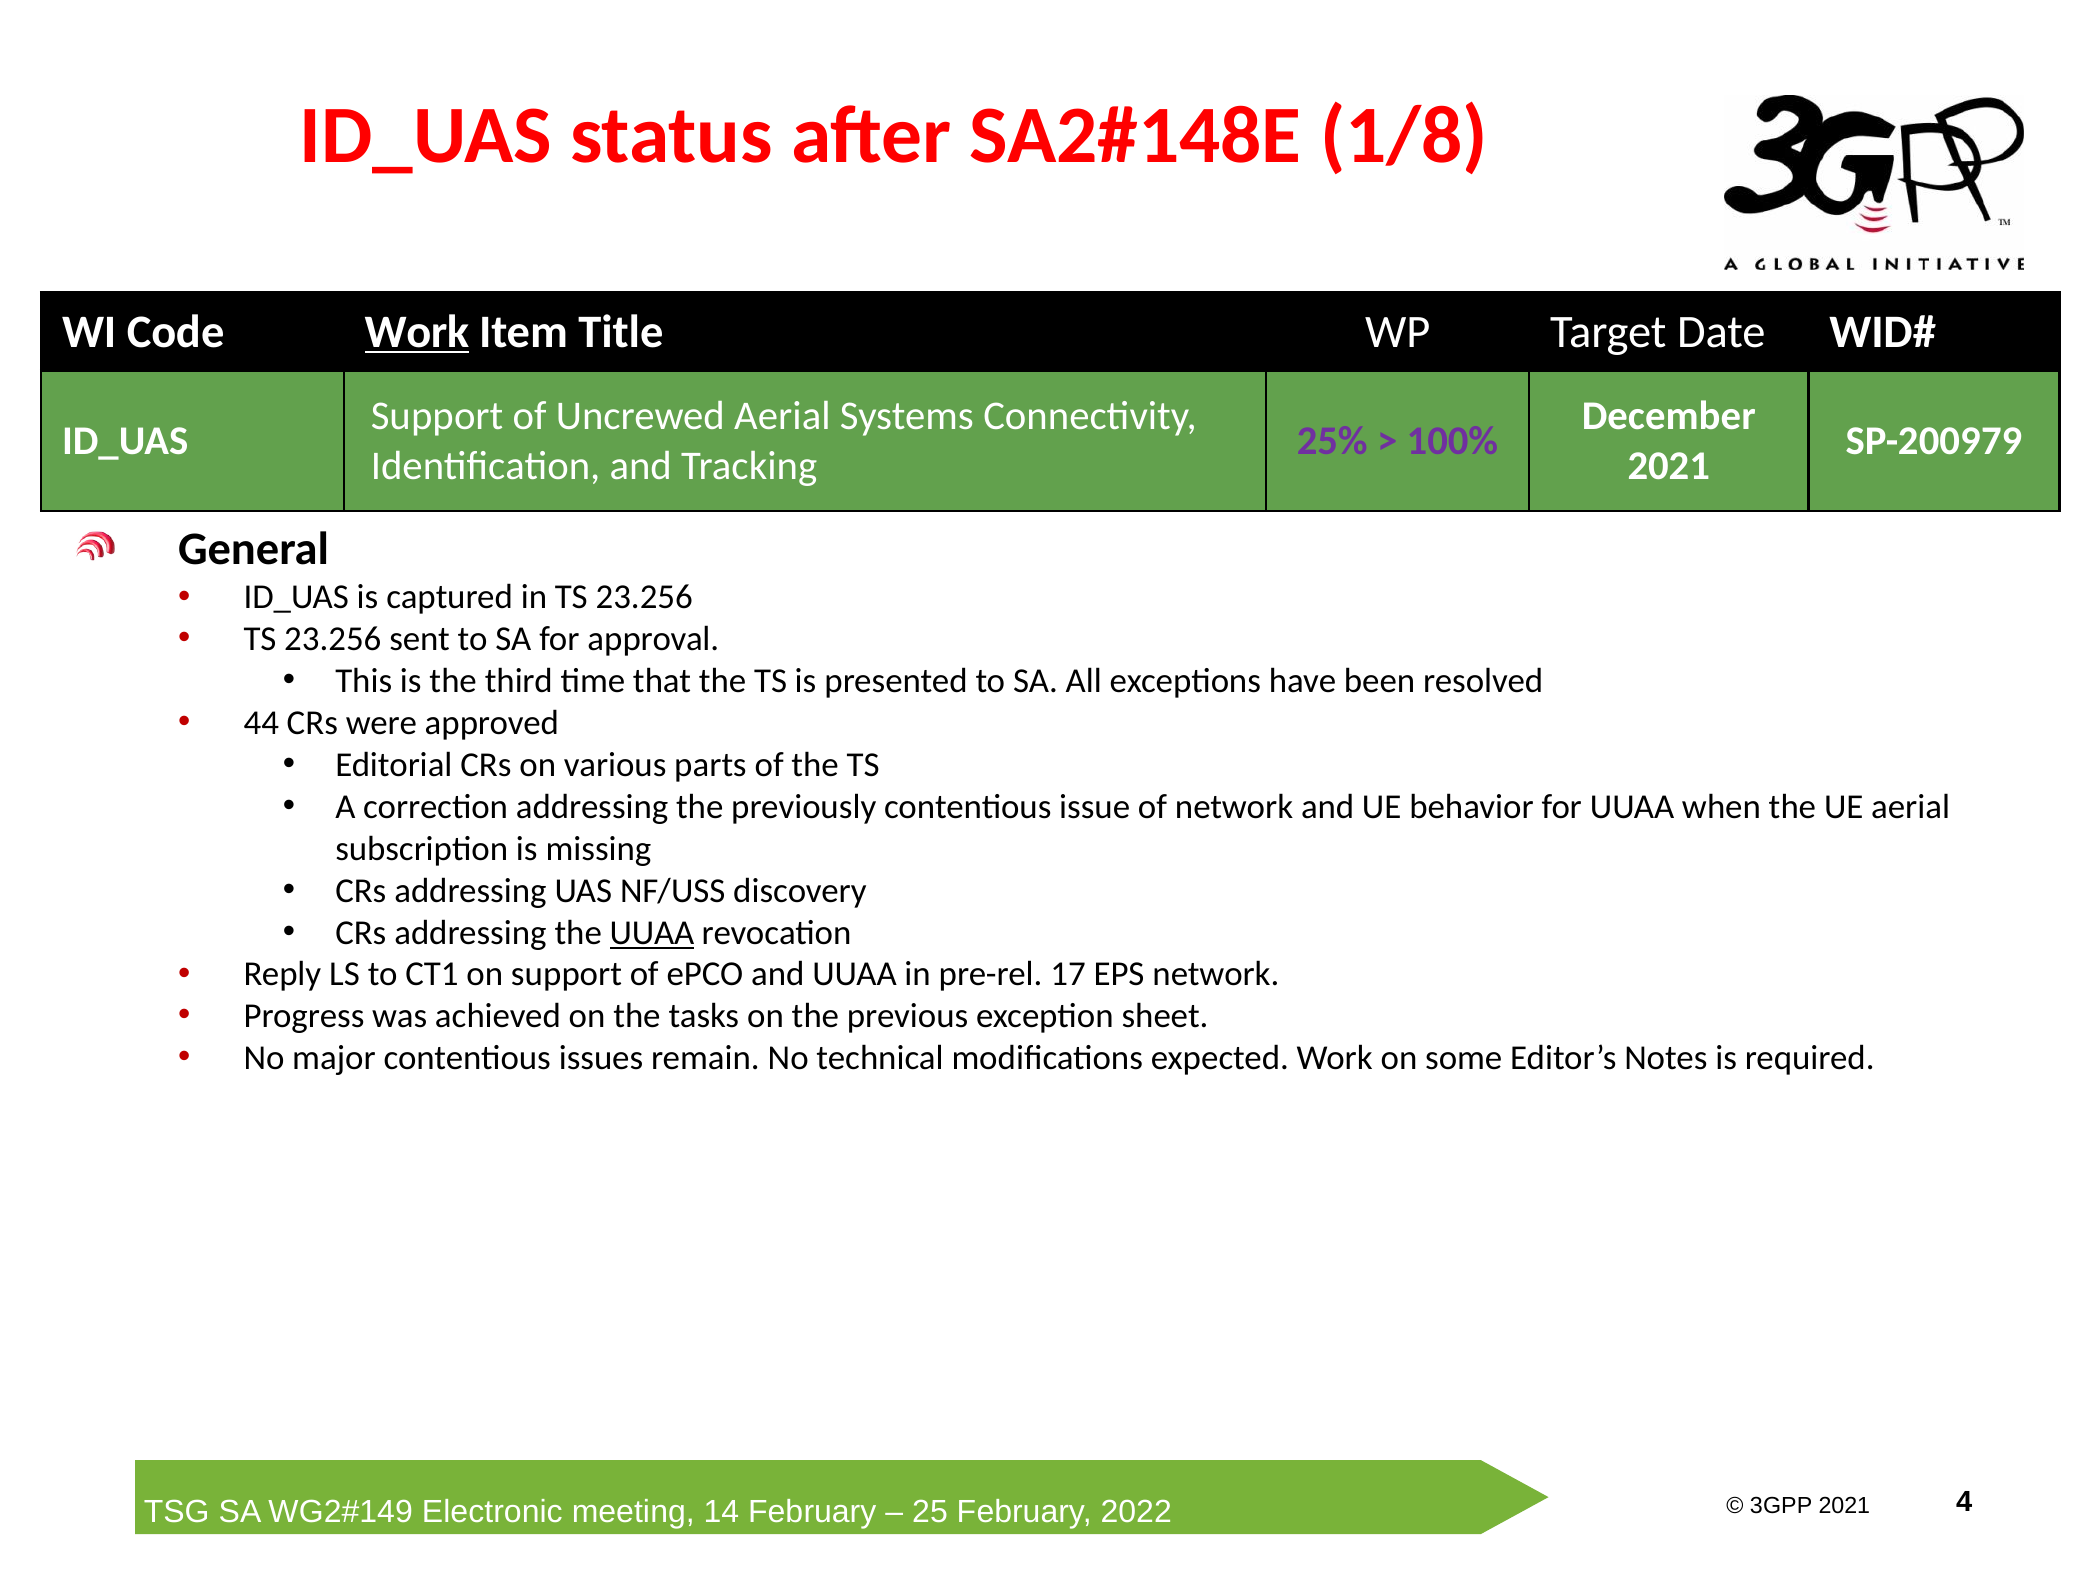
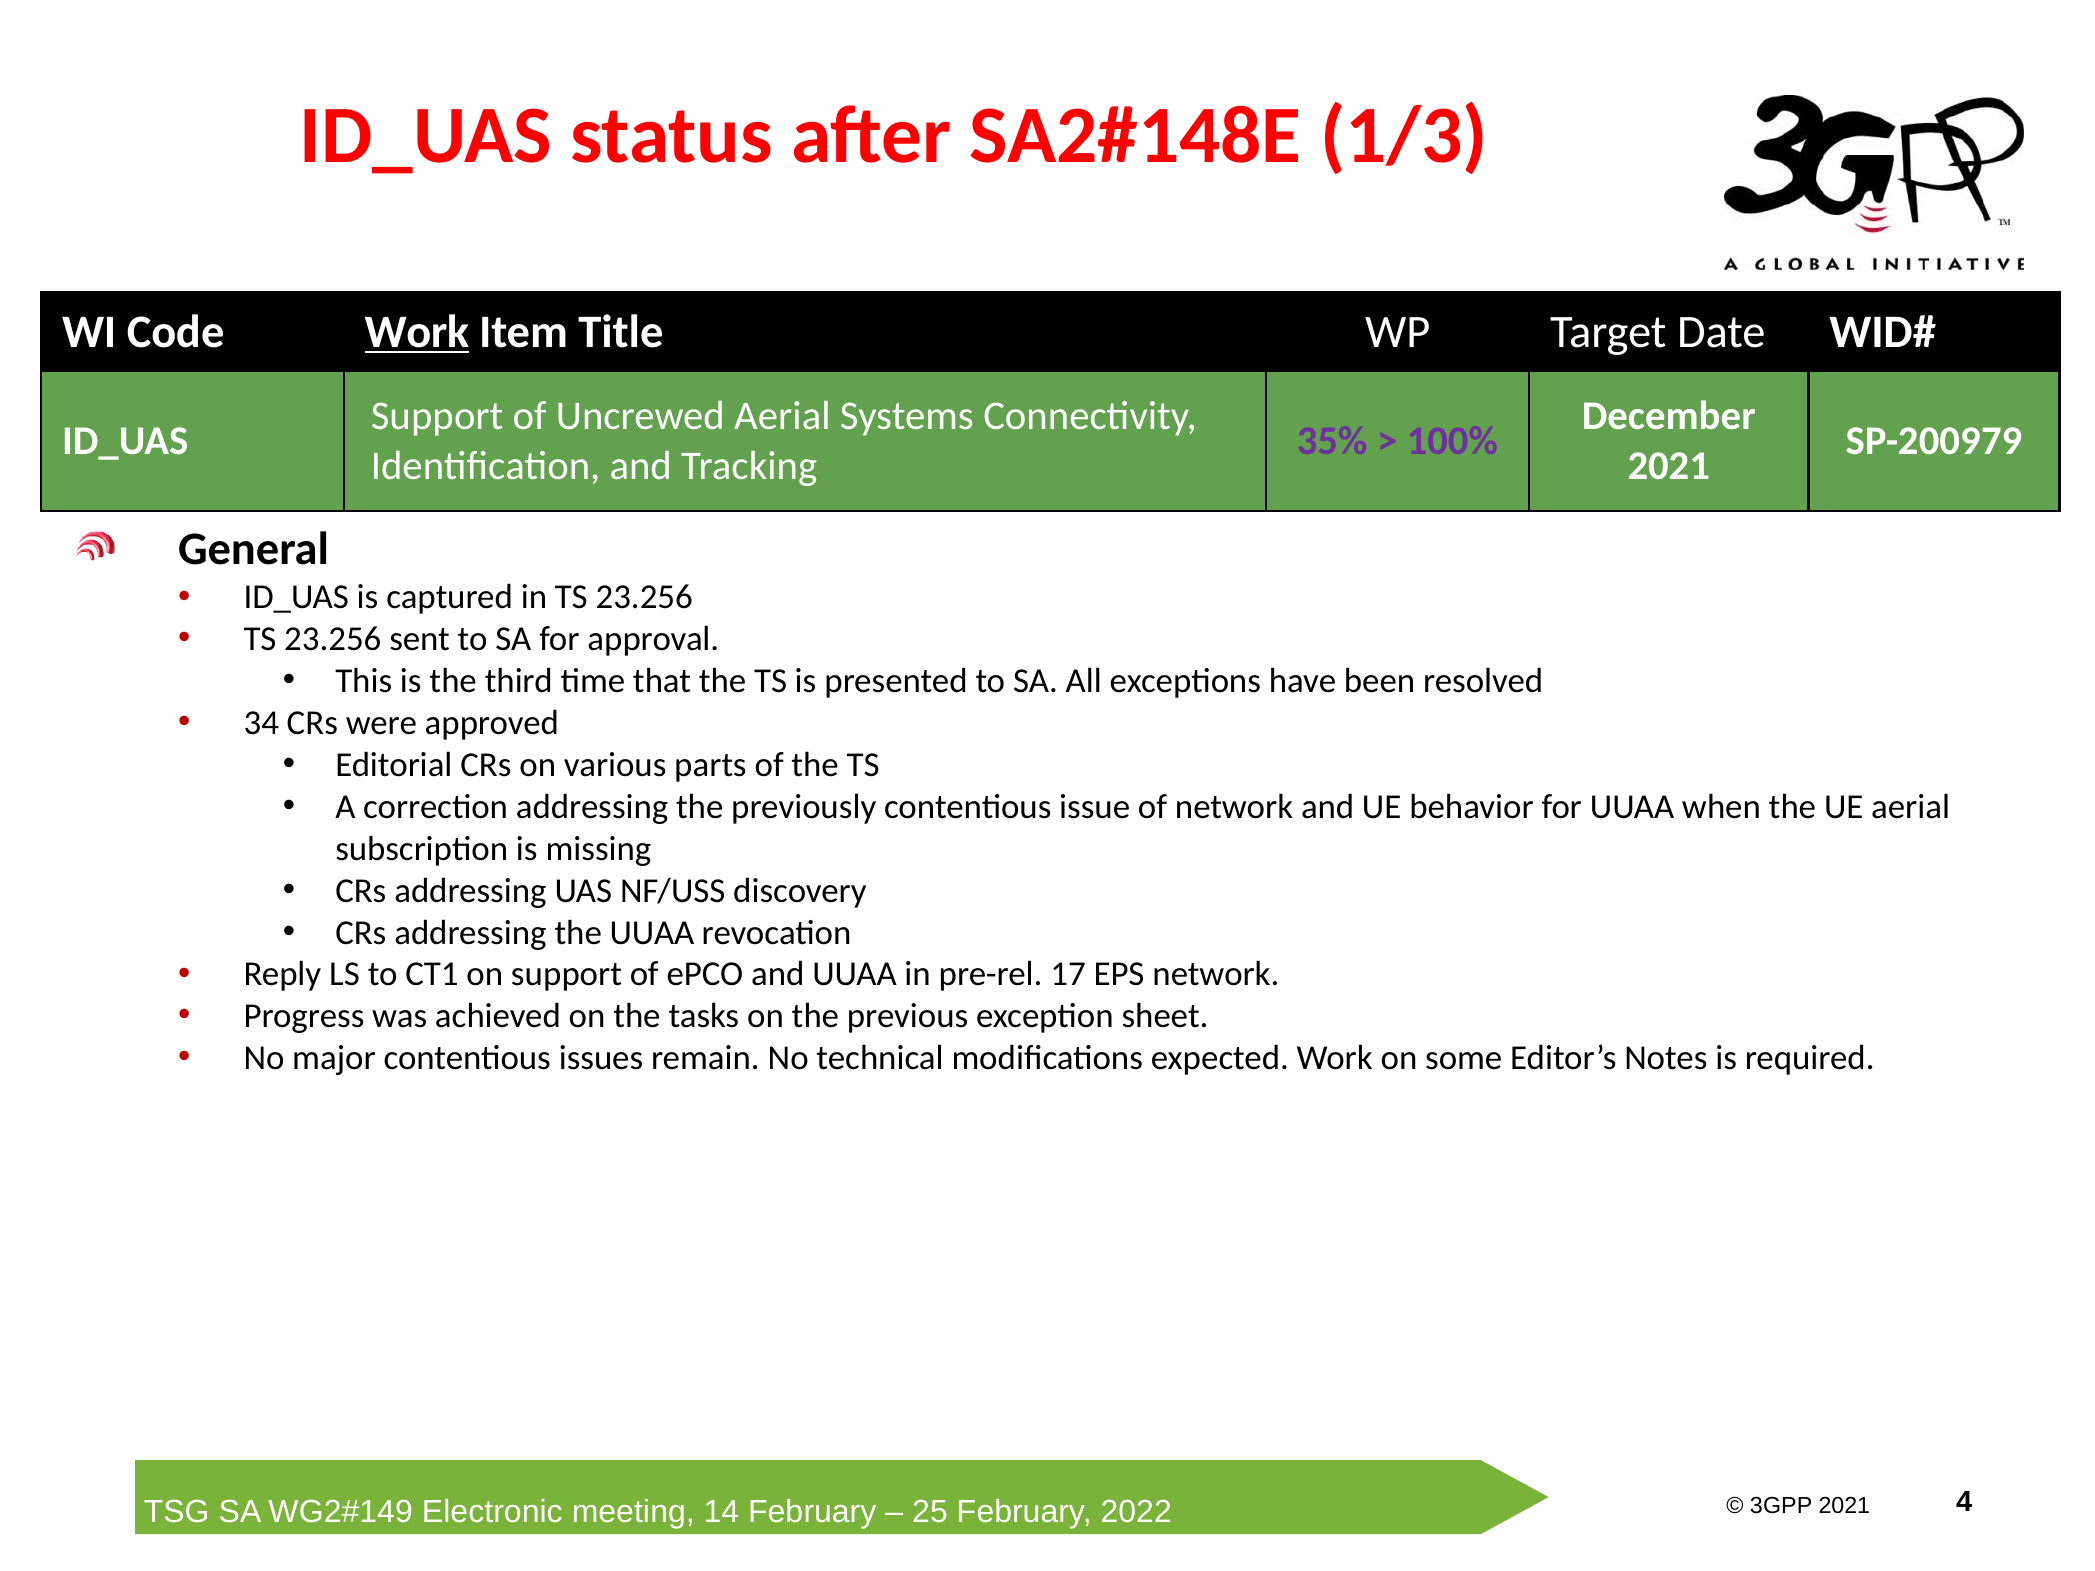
1/8: 1/8 -> 1/3
25%: 25% -> 35%
44: 44 -> 34
UUAA at (652, 933) underline: present -> none
